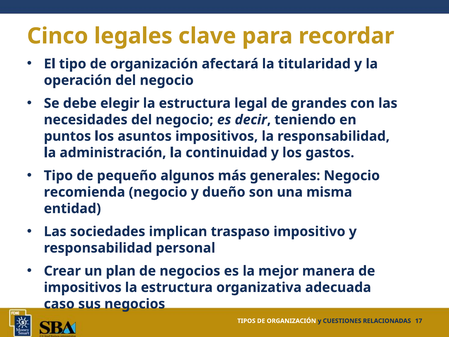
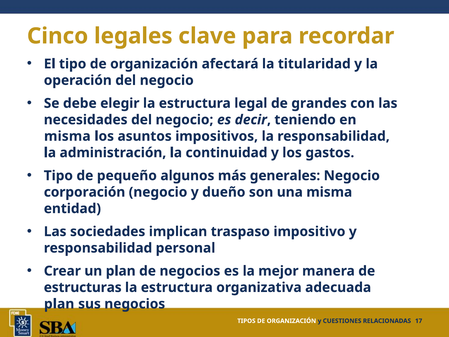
puntos at (67, 136): puntos -> misma
recomienda: recomienda -> corporación
impositivos at (83, 287): impositivos -> estructuras
caso at (59, 304): caso -> plan
